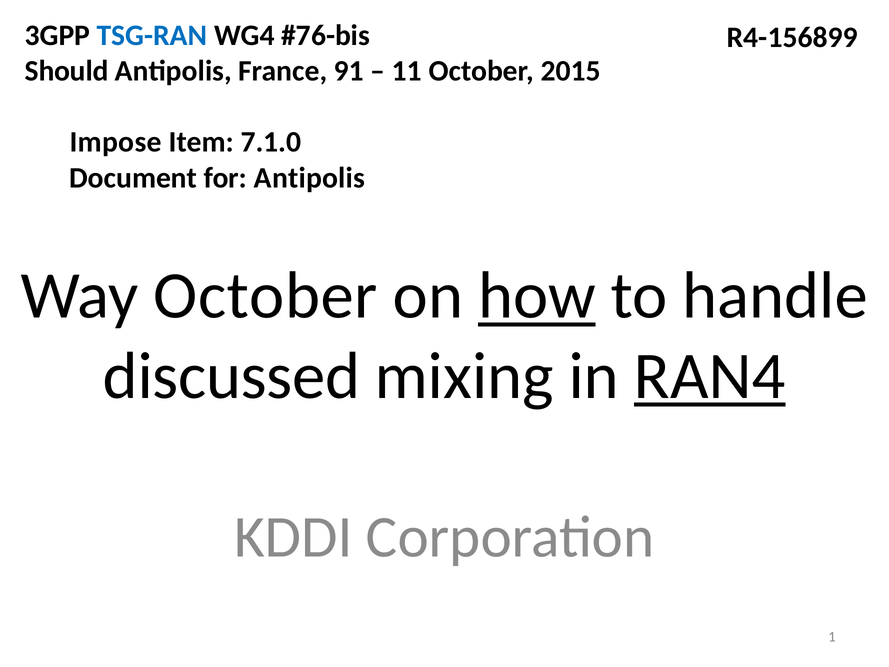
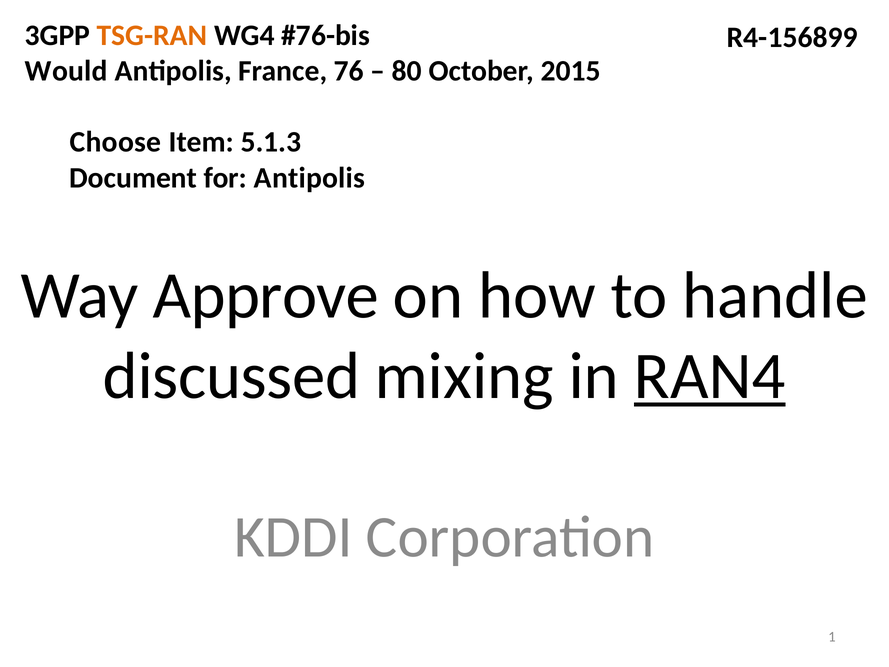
TSG-RAN colour: blue -> orange
Should: Should -> Would
91: 91 -> 76
11: 11 -> 80
Impose: Impose -> Choose
7.1.0: 7.1.0 -> 5.1.3
Way October: October -> Approve
how underline: present -> none
